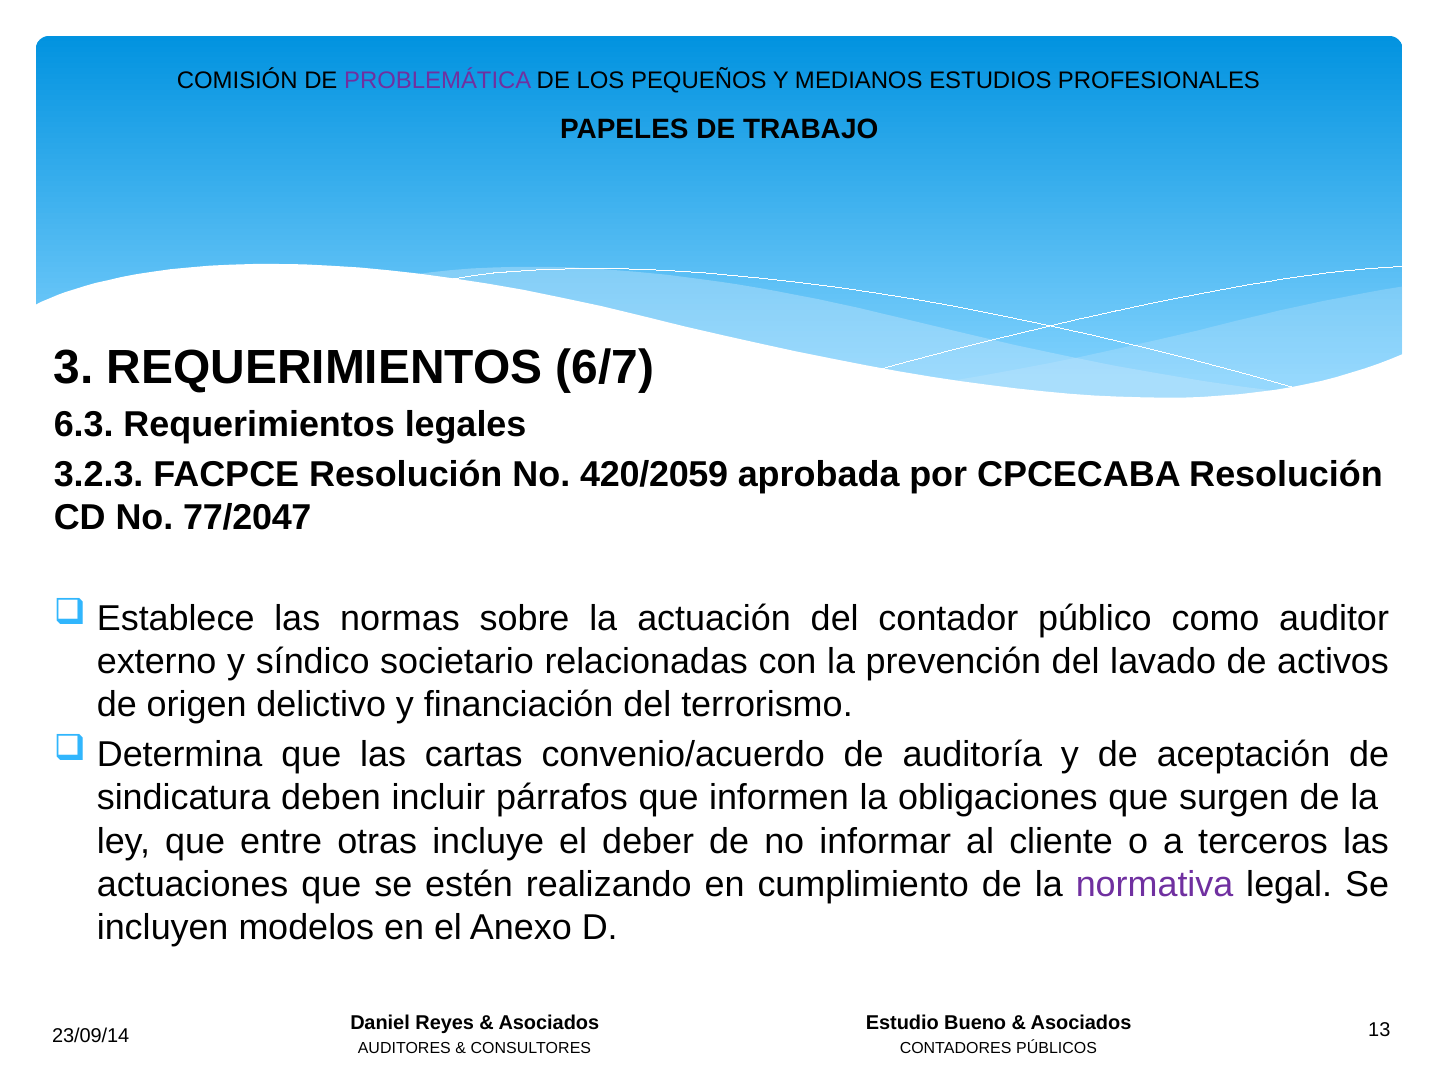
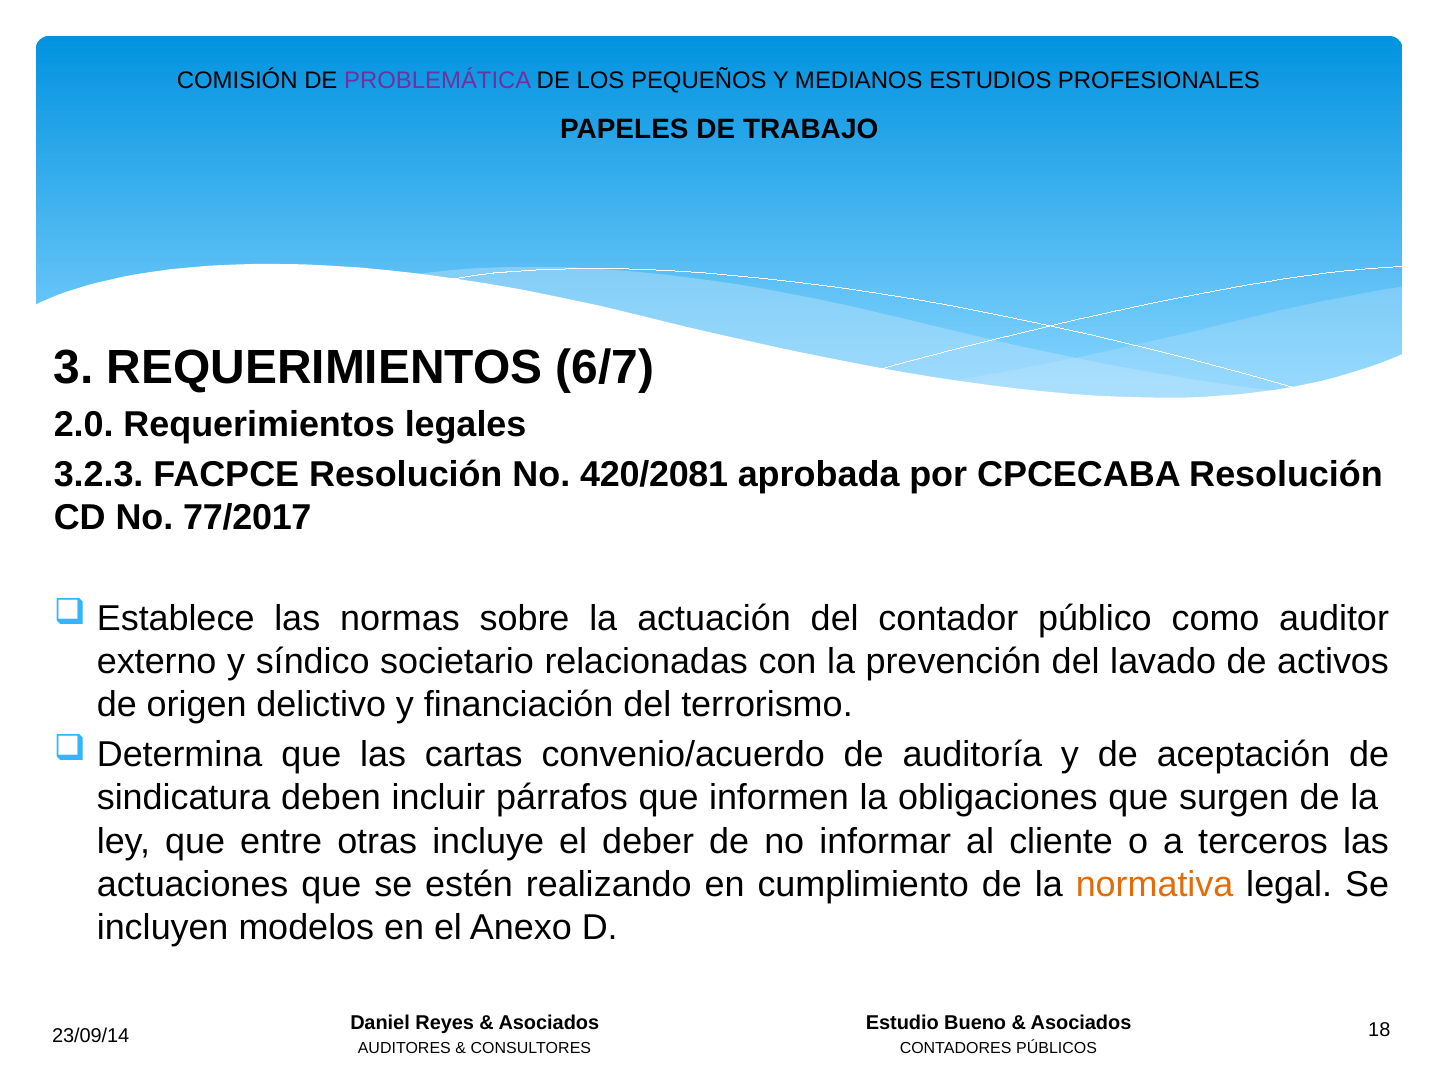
6.3: 6.3 -> 2.0
420/2059: 420/2059 -> 420/2081
77/2047: 77/2047 -> 77/2017
normativa colour: purple -> orange
13: 13 -> 18
